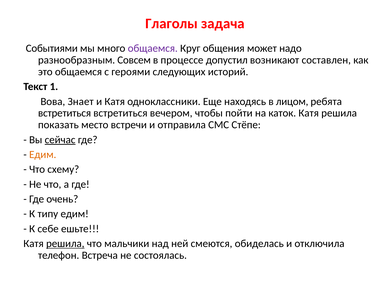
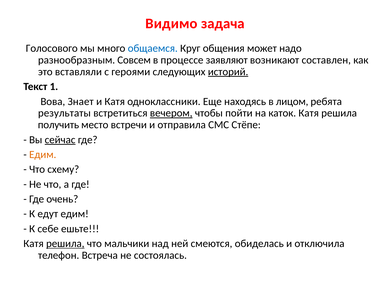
Глаголы: Глаголы -> Видимо
Событиями: Событиями -> Голосового
общаемся at (153, 48) colour: purple -> blue
допустил: допустил -> заявляют
это общаемся: общаемся -> вставляли
историй underline: none -> present
встретиться at (65, 113): встретиться -> результаты
вечером underline: none -> present
показать: показать -> получить
типу: типу -> едут
